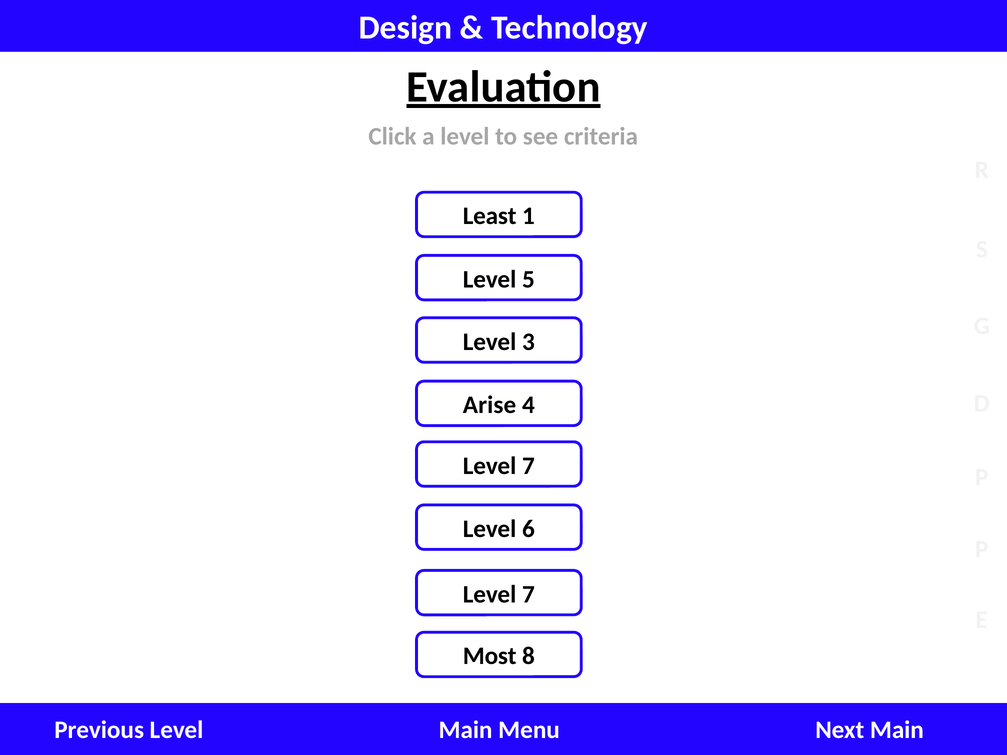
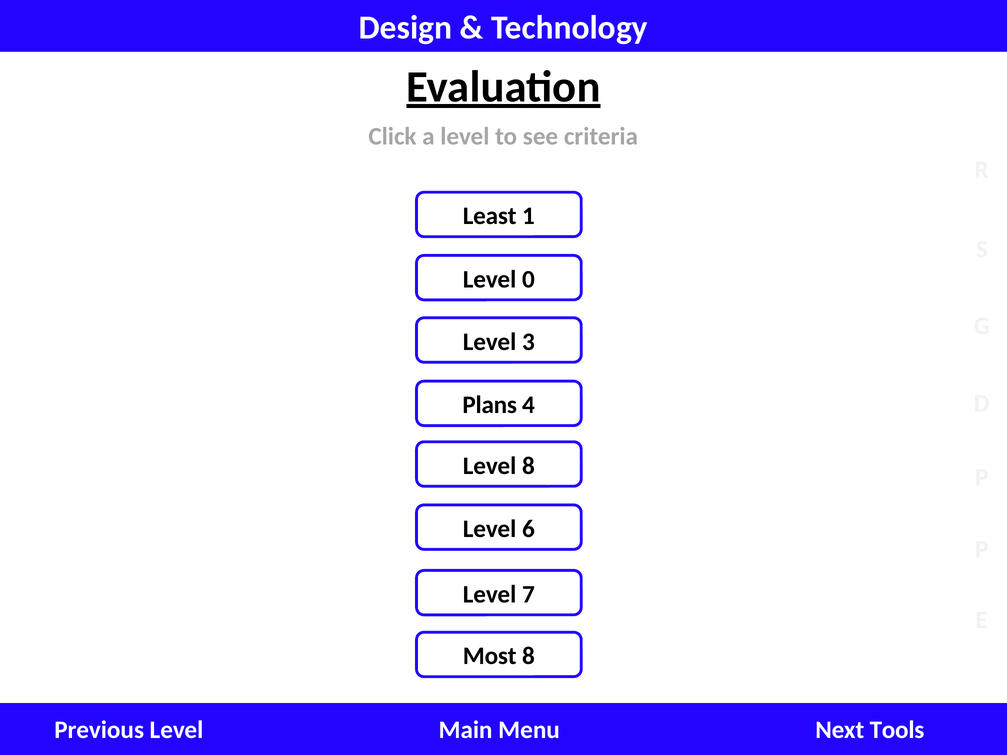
5: 5 -> 0
Arise: Arise -> Plans
7 at (528, 466): 7 -> 8
Next Main: Main -> Tools
